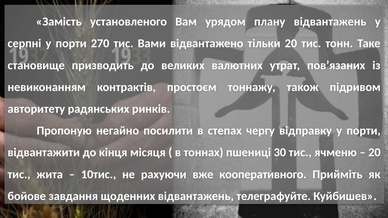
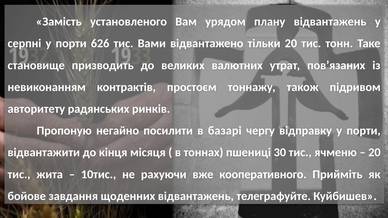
270: 270 -> 626
степах: степах -> базарі
